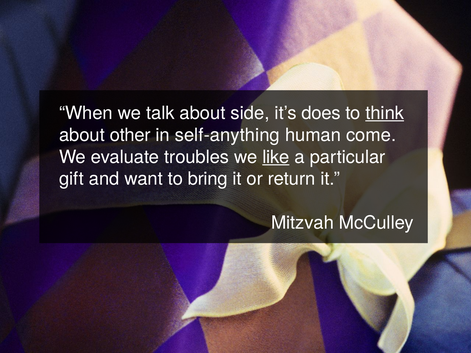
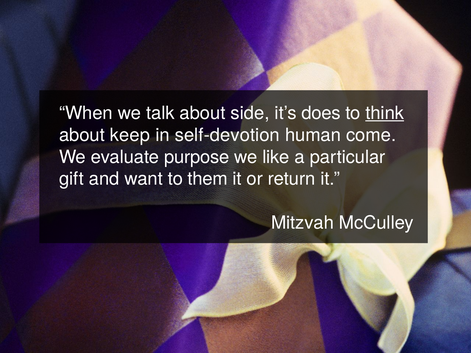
other: other -> keep
self-anything: self-anything -> self-devotion
troubles: troubles -> purpose
like underline: present -> none
bring: bring -> them
